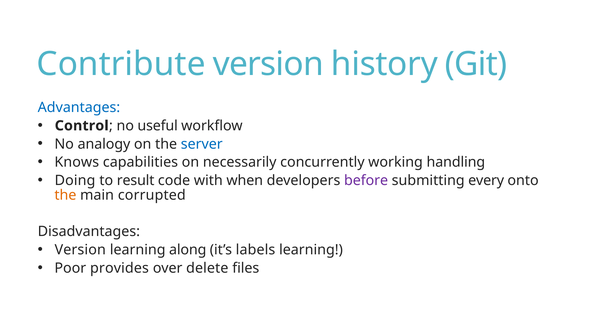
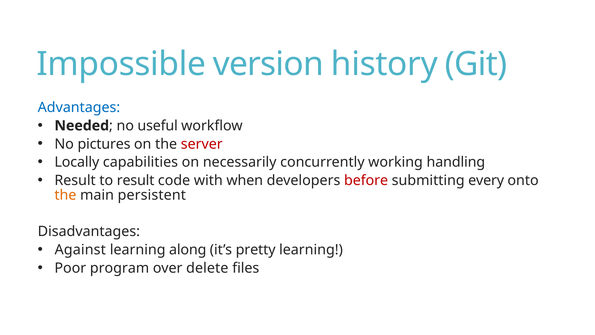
Contribute: Contribute -> Impossible
Control: Control -> Needed
analogy: analogy -> pictures
server colour: blue -> red
Knows: Knows -> Locally
Doing at (75, 180): Doing -> Result
before colour: purple -> red
corrupted: corrupted -> persistent
Version at (80, 250): Version -> Against
labels: labels -> pretty
provides: provides -> program
